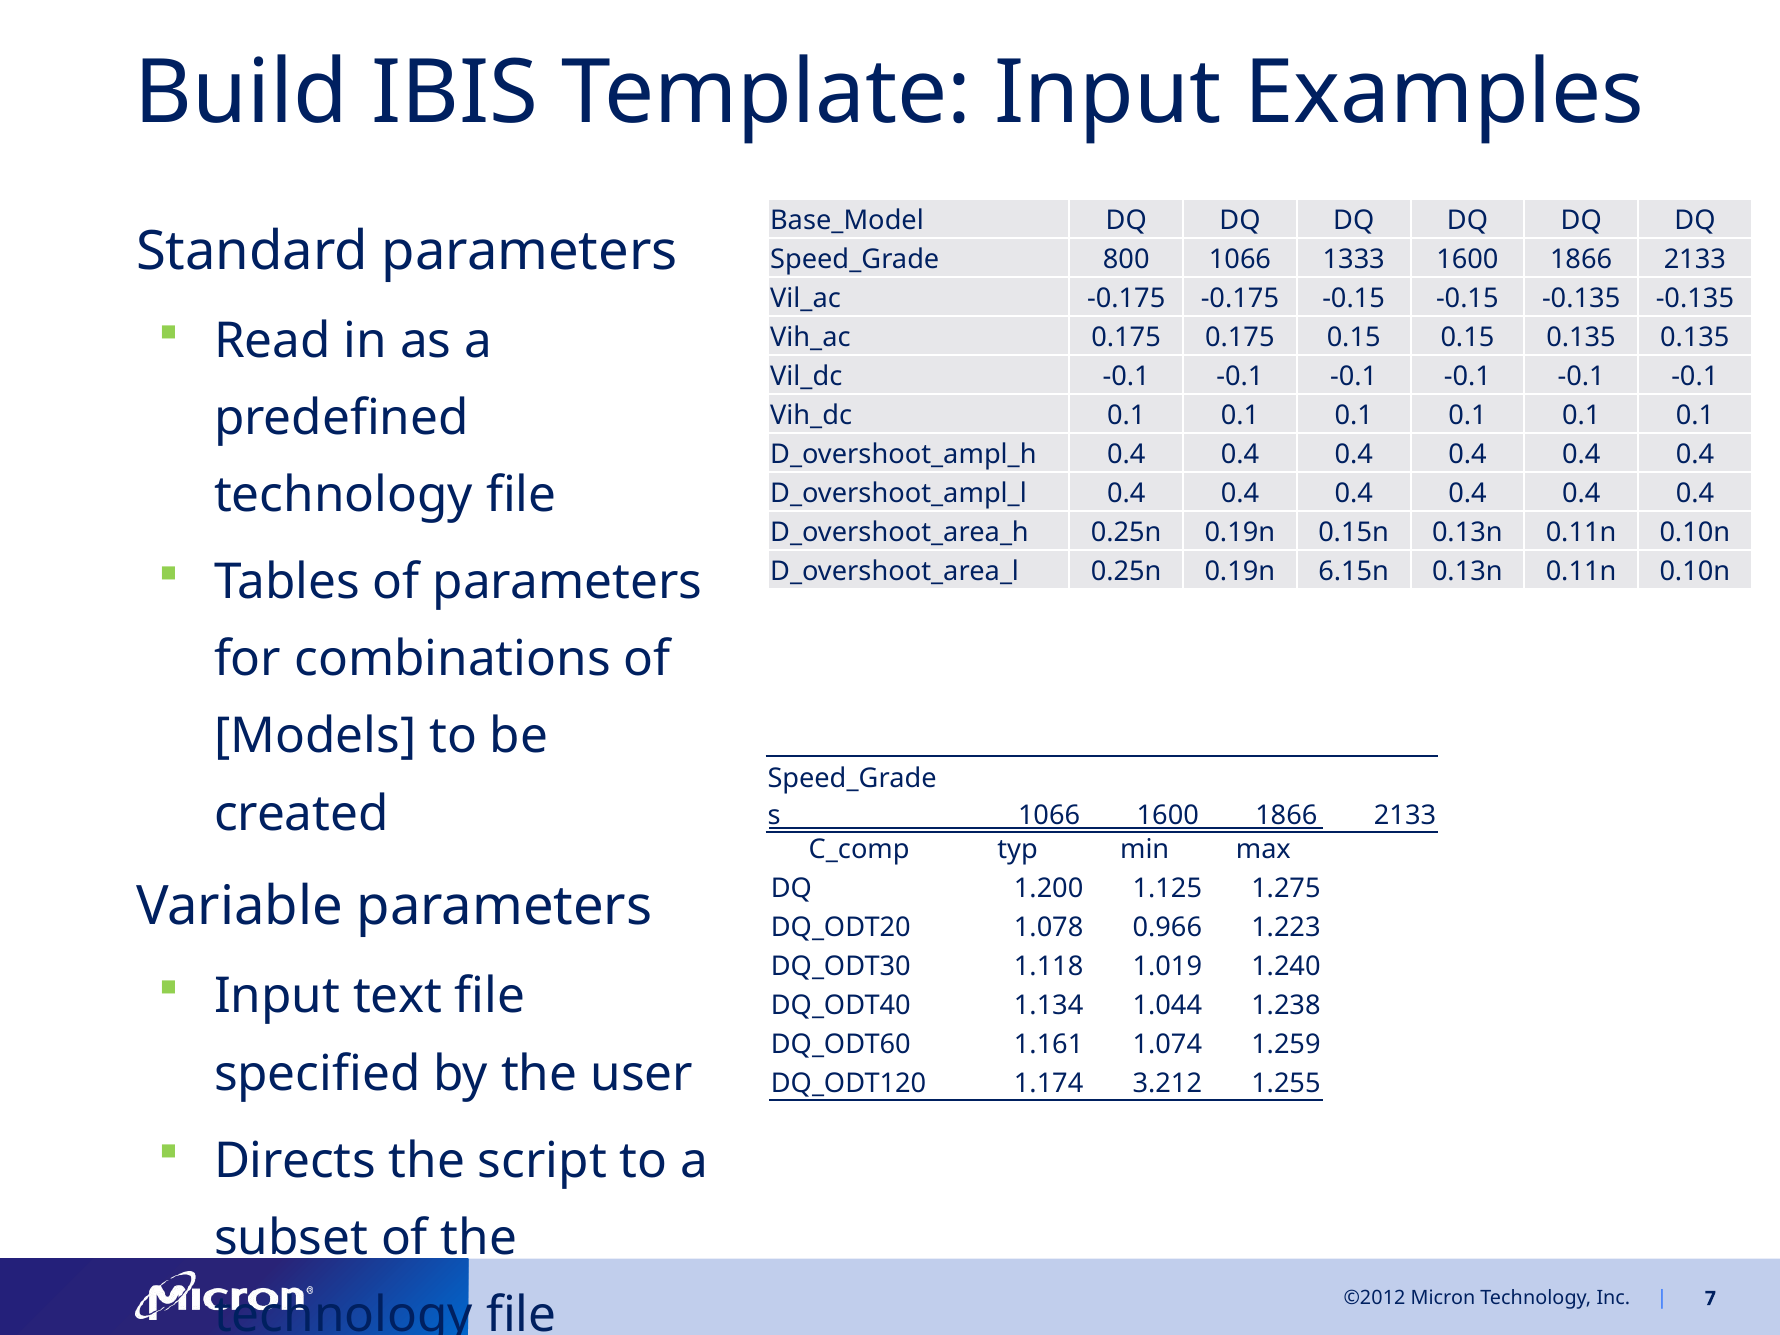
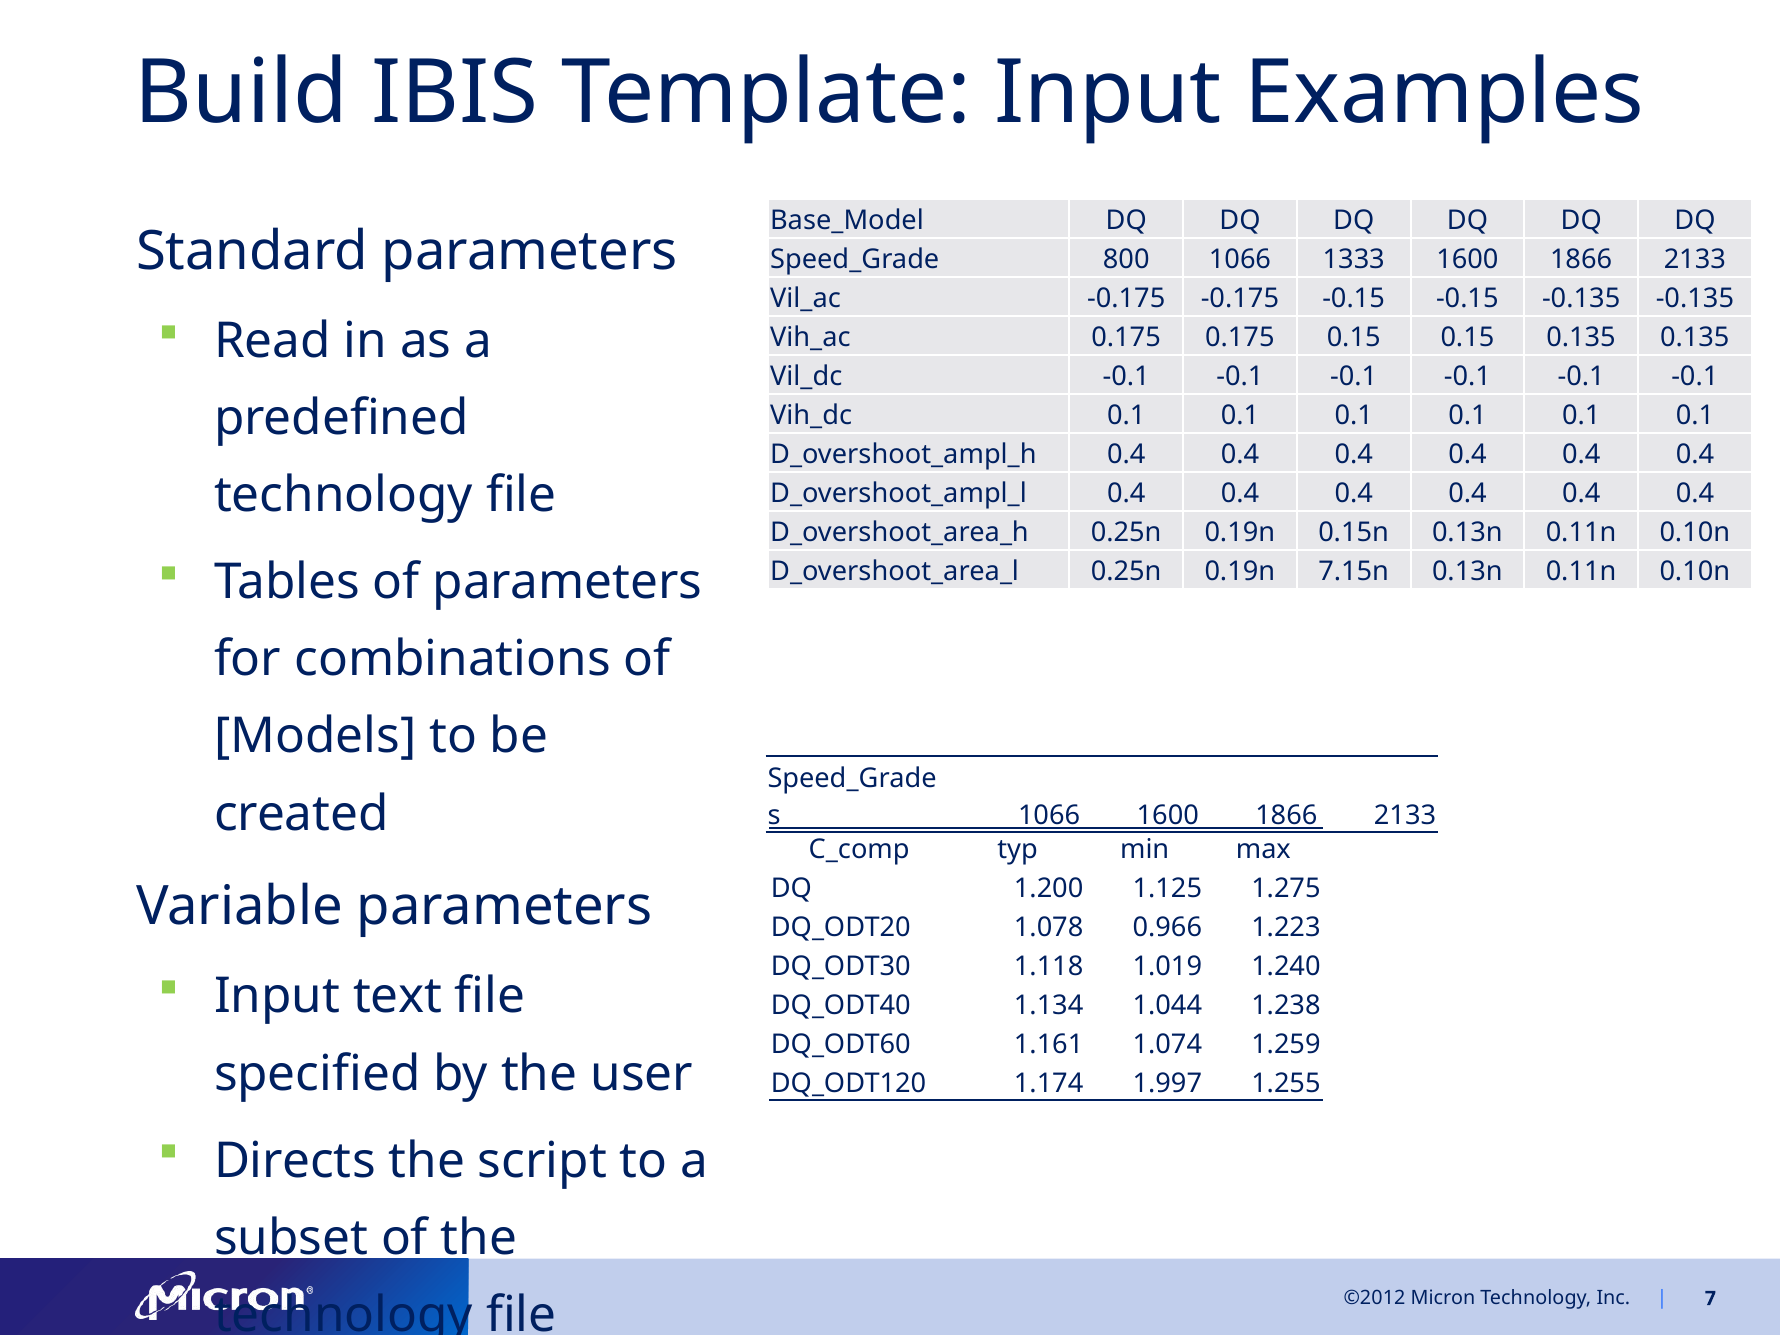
6.15n: 6.15n -> 7.15n
3.212: 3.212 -> 1.997
